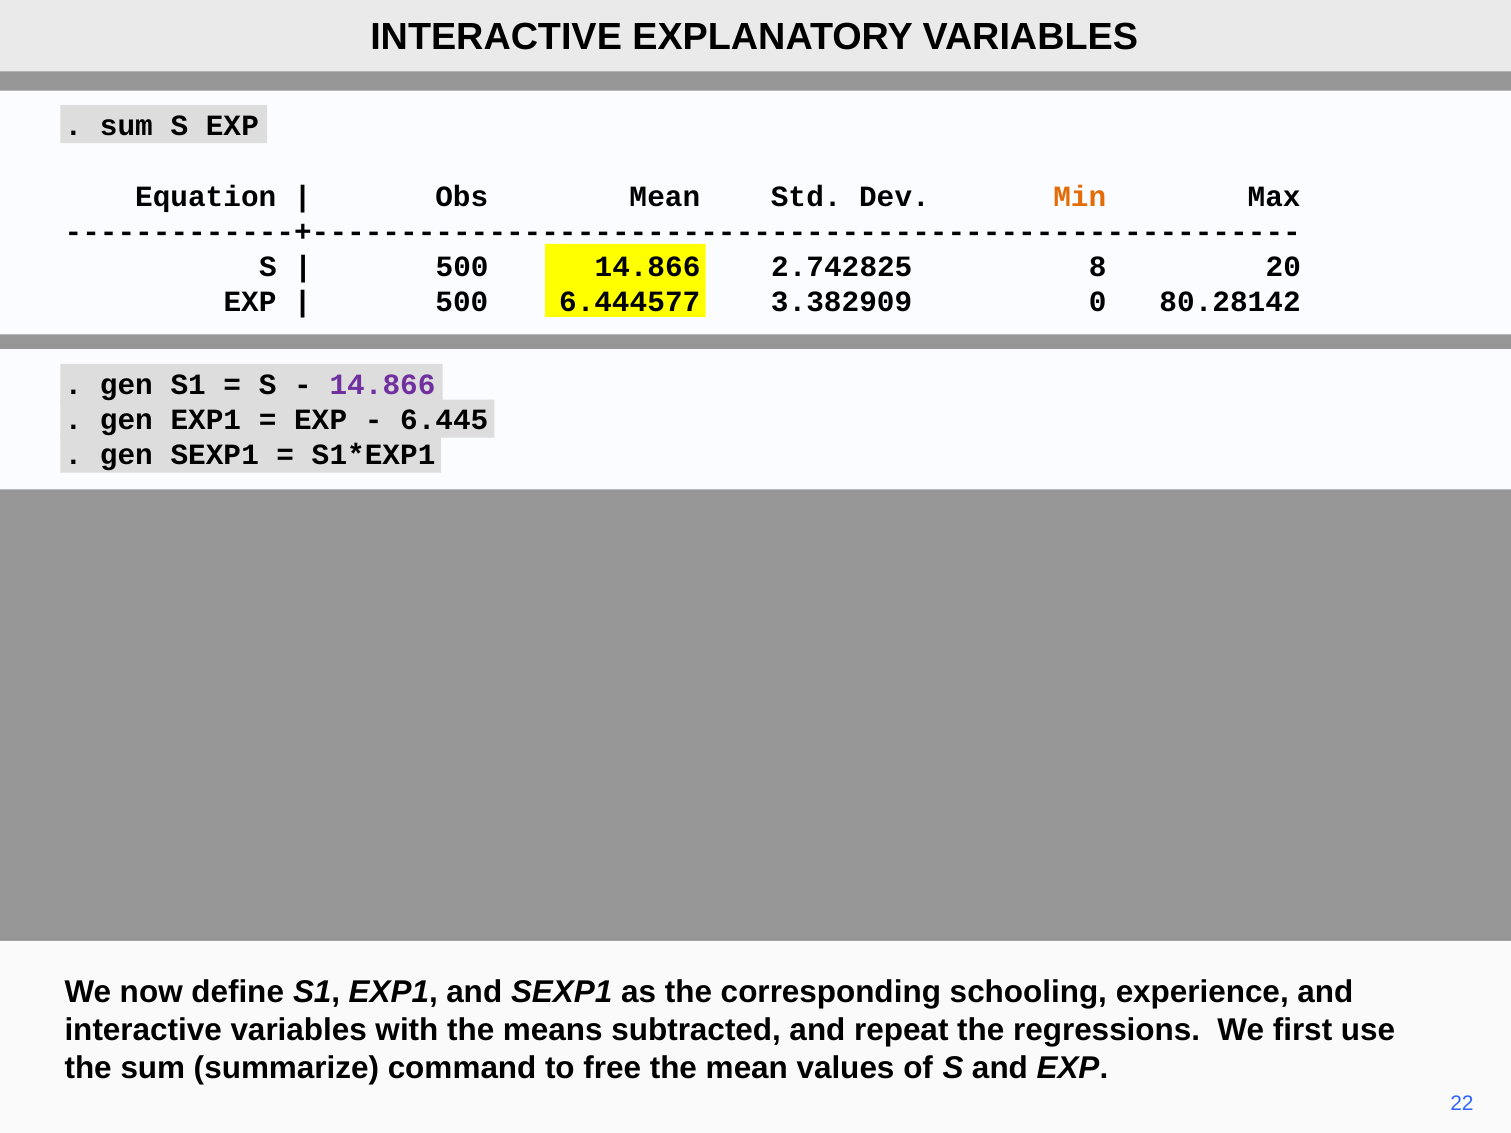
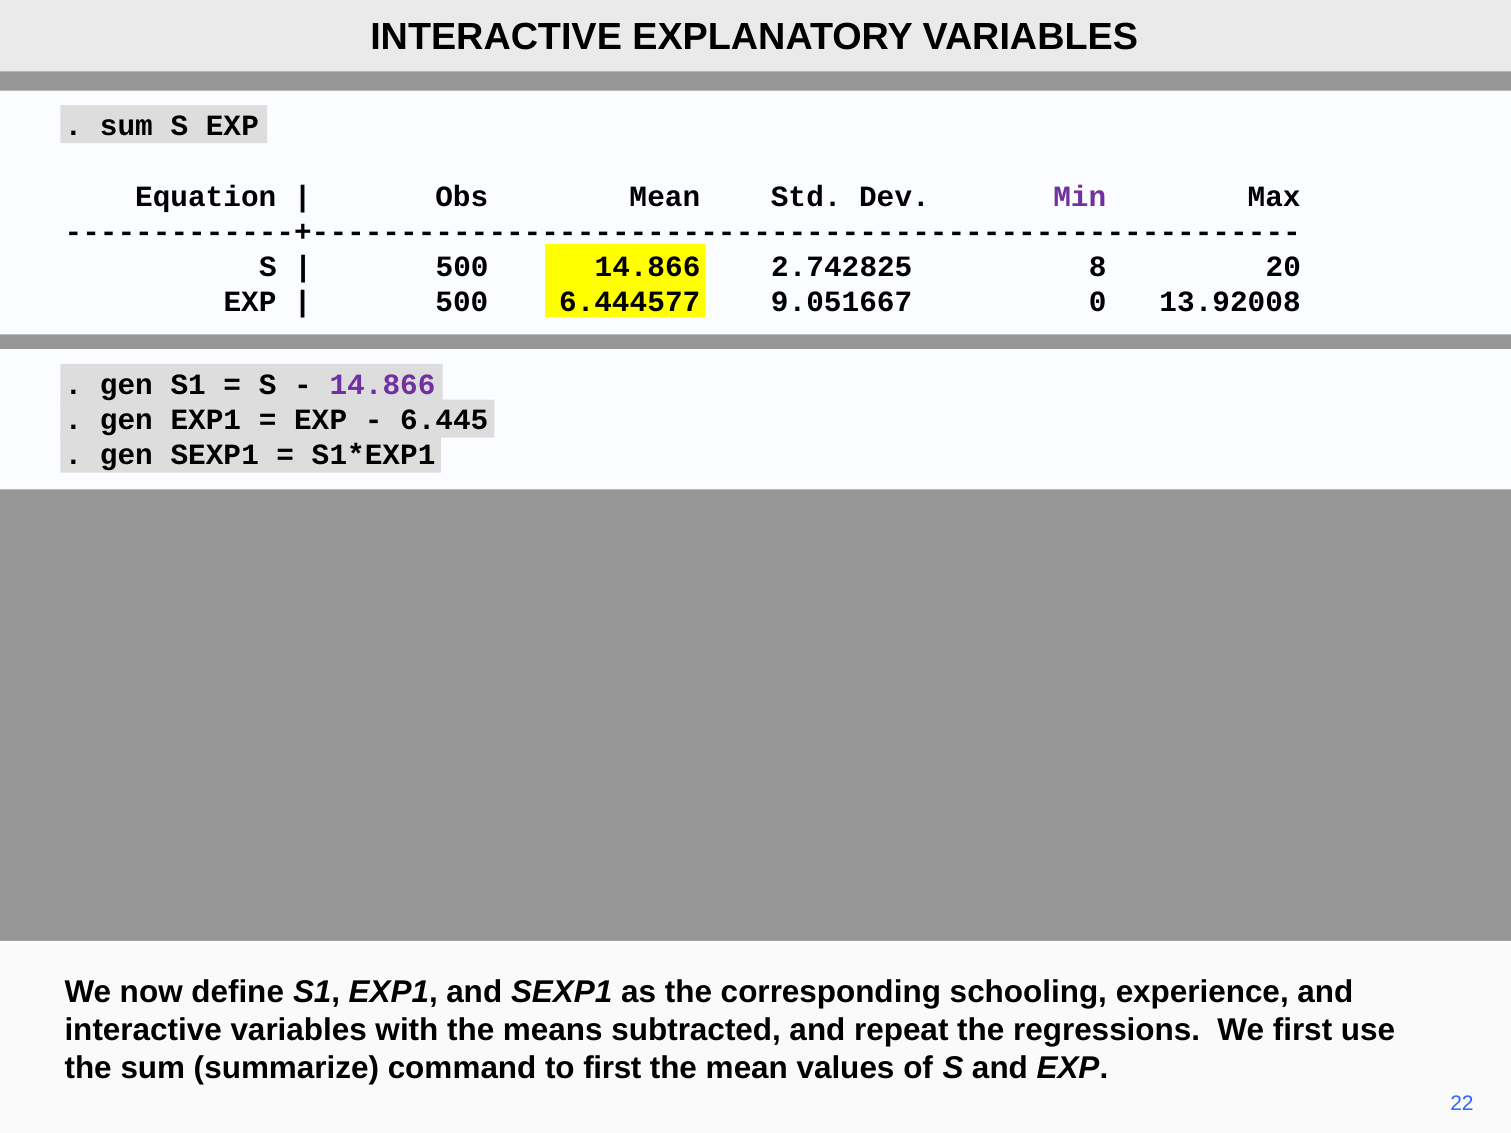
Min colour: orange -> purple
3.382909: 3.382909 -> 9.051667
80.28142: 80.28142 -> 13.92008
to free: free -> first
